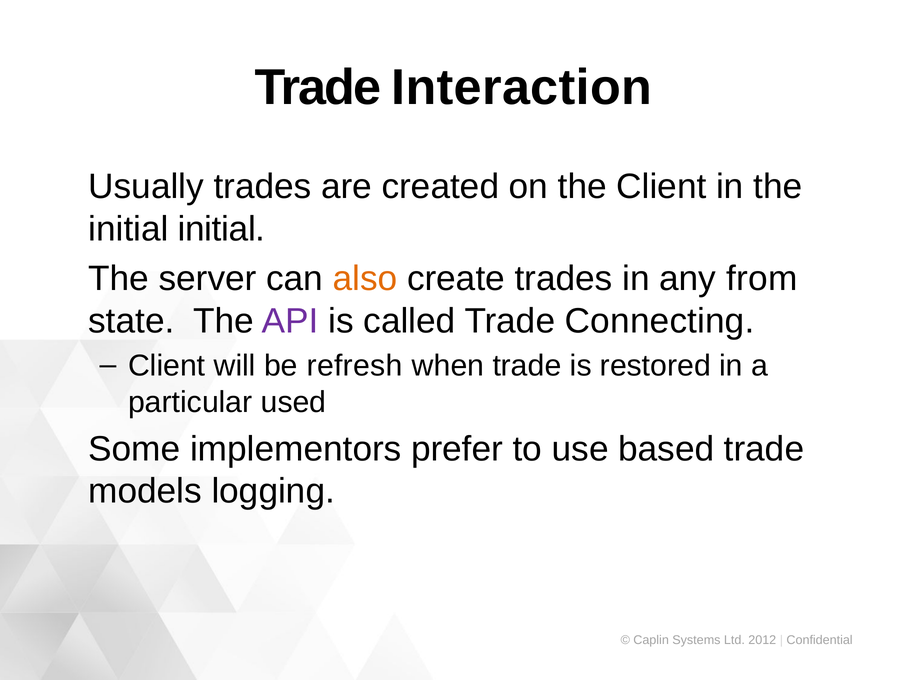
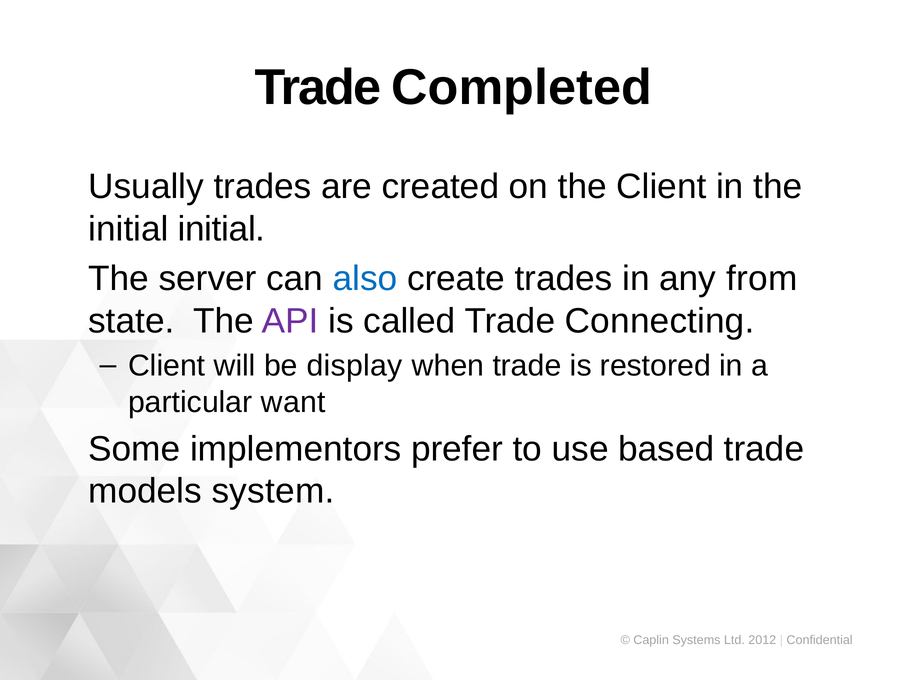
Interaction: Interaction -> Completed
also colour: orange -> blue
refresh: refresh -> display
used: used -> want
logging: logging -> system
